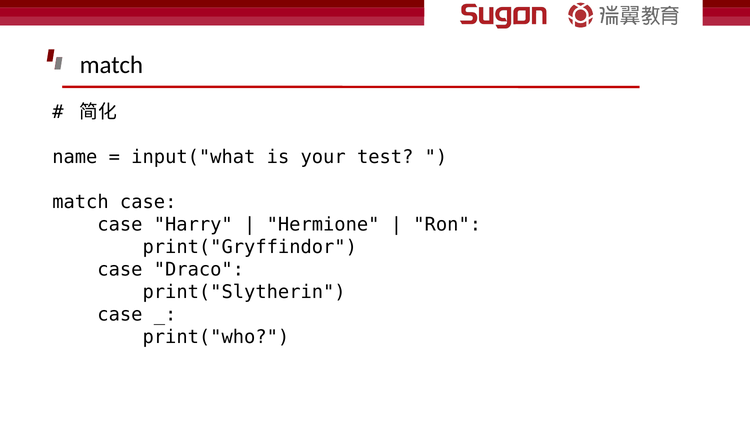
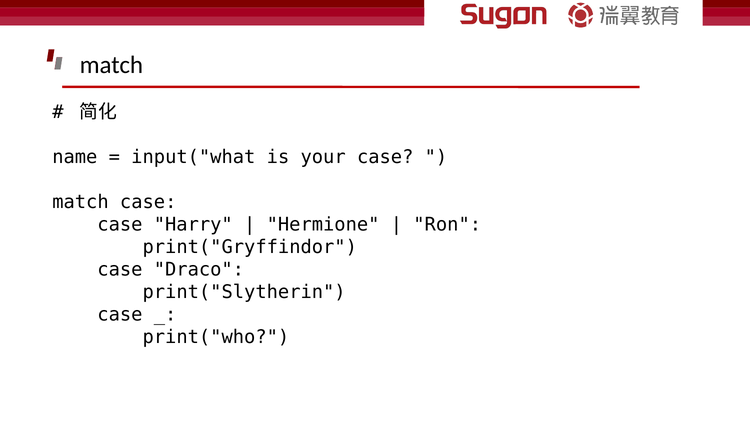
your test: test -> case
